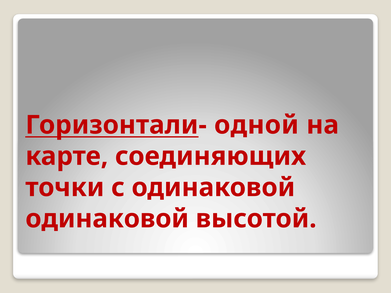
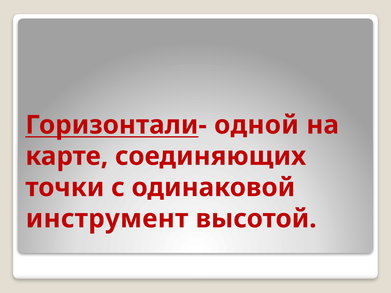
одинаковой at (107, 219): одинаковой -> инструмент
